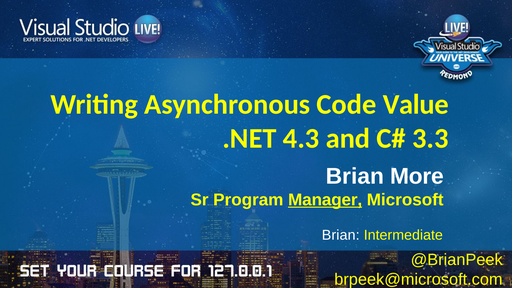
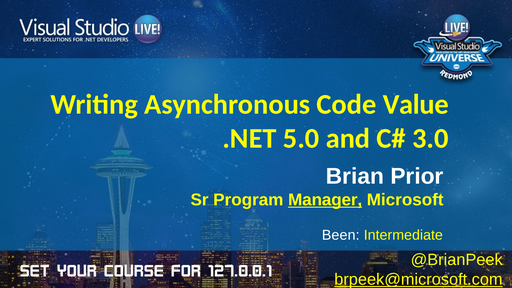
4.3: 4.3 -> 5.0
3.3: 3.3 -> 3.0
More: More -> Prior
Brian at (341, 235): Brian -> Been
brpeek@microsoft.com underline: none -> present
